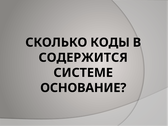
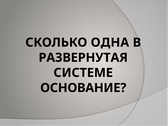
КОДЫ: КОДЫ -> ОДНА
СОДЕРЖИТСЯ: СОДЕРЖИТСЯ -> РАЗВЕРНУТАЯ
